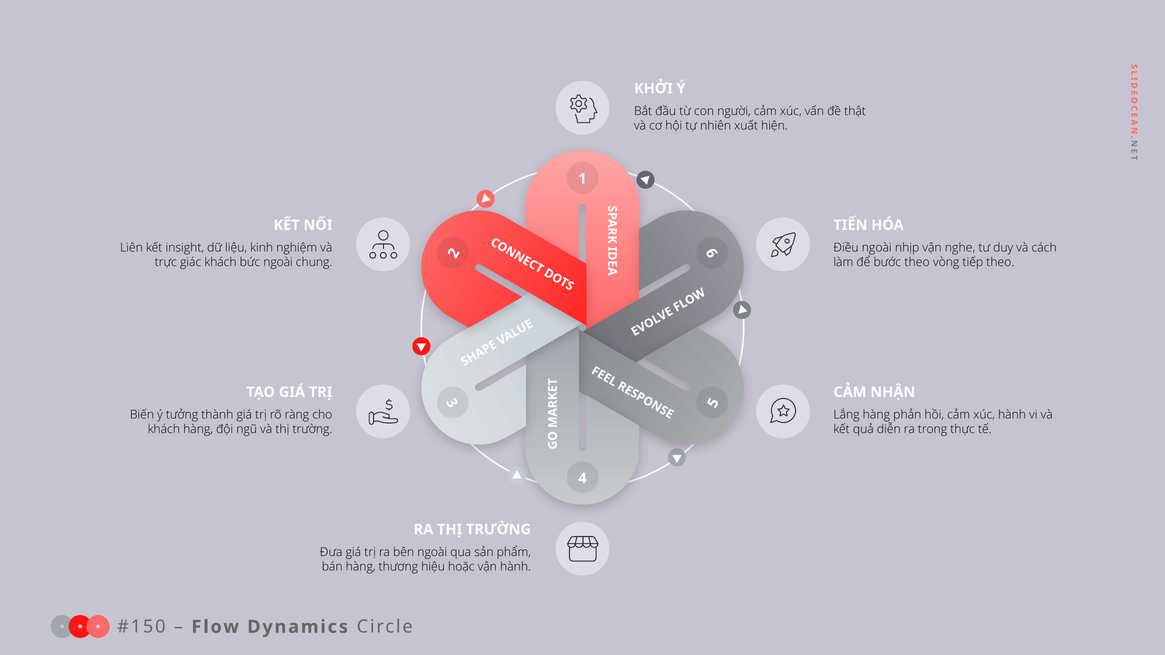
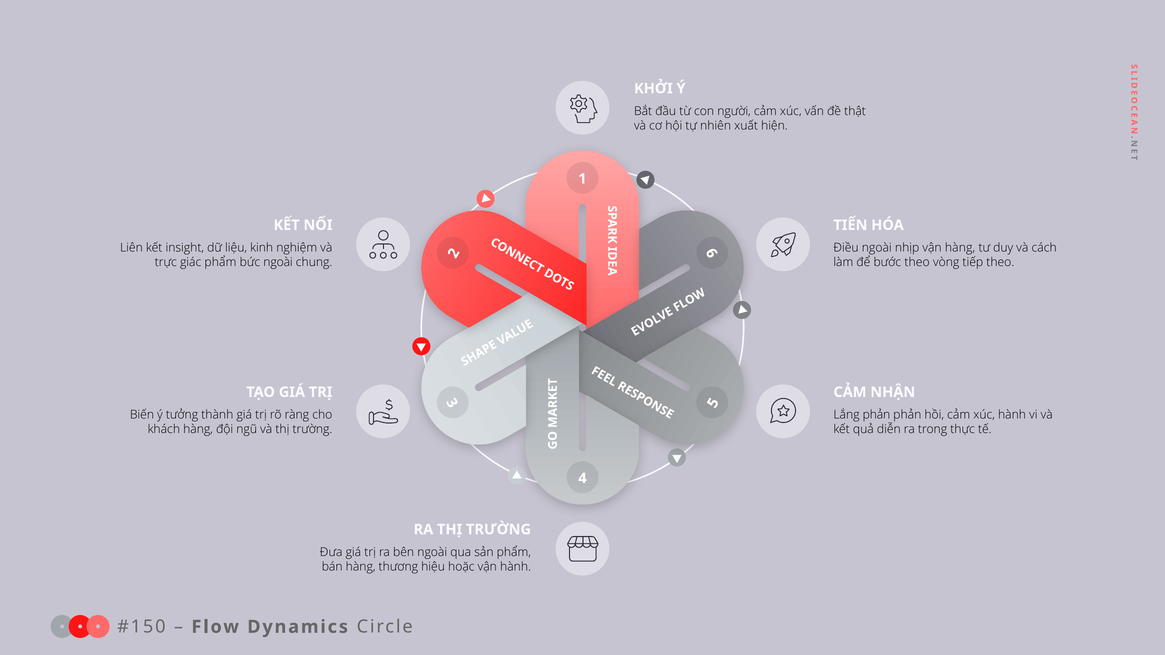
vận nghe: nghe -> hàng
giác khách: khách -> phẩm
Lắng hàng: hàng -> phản
